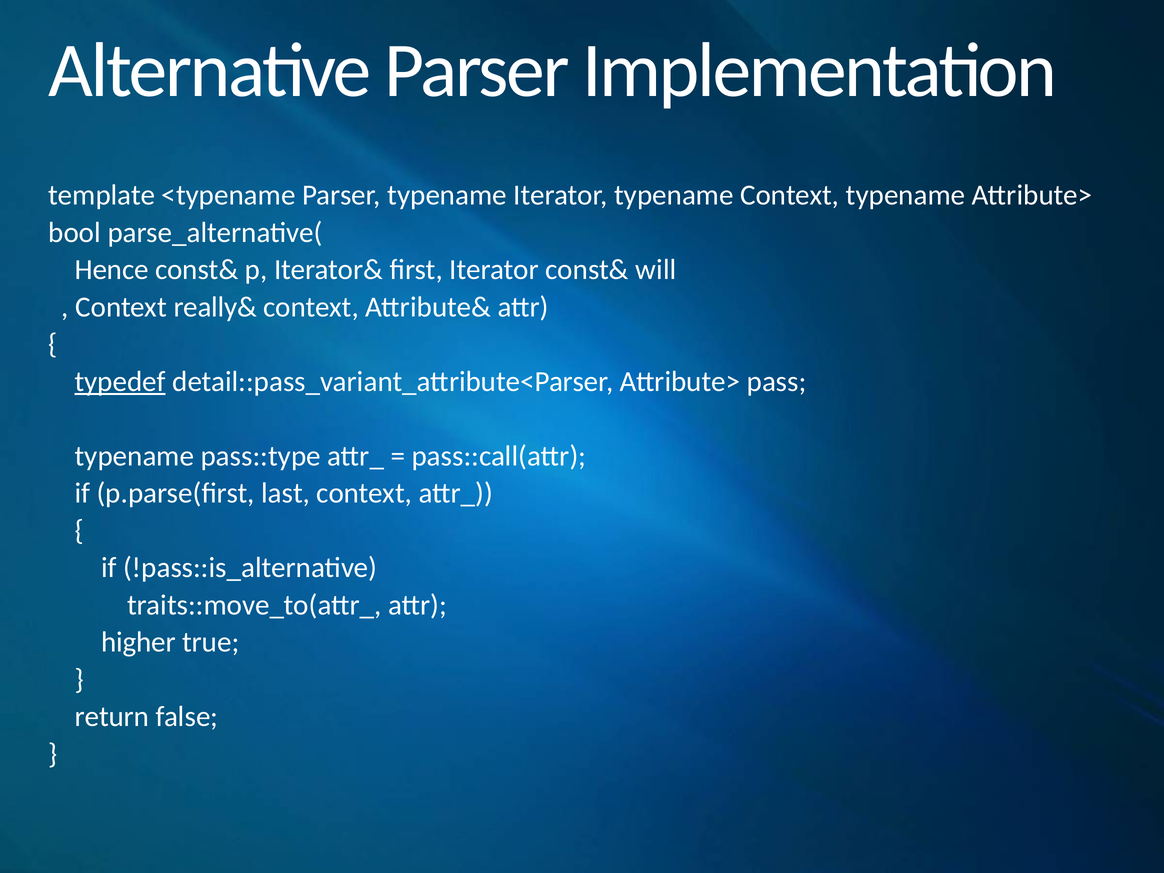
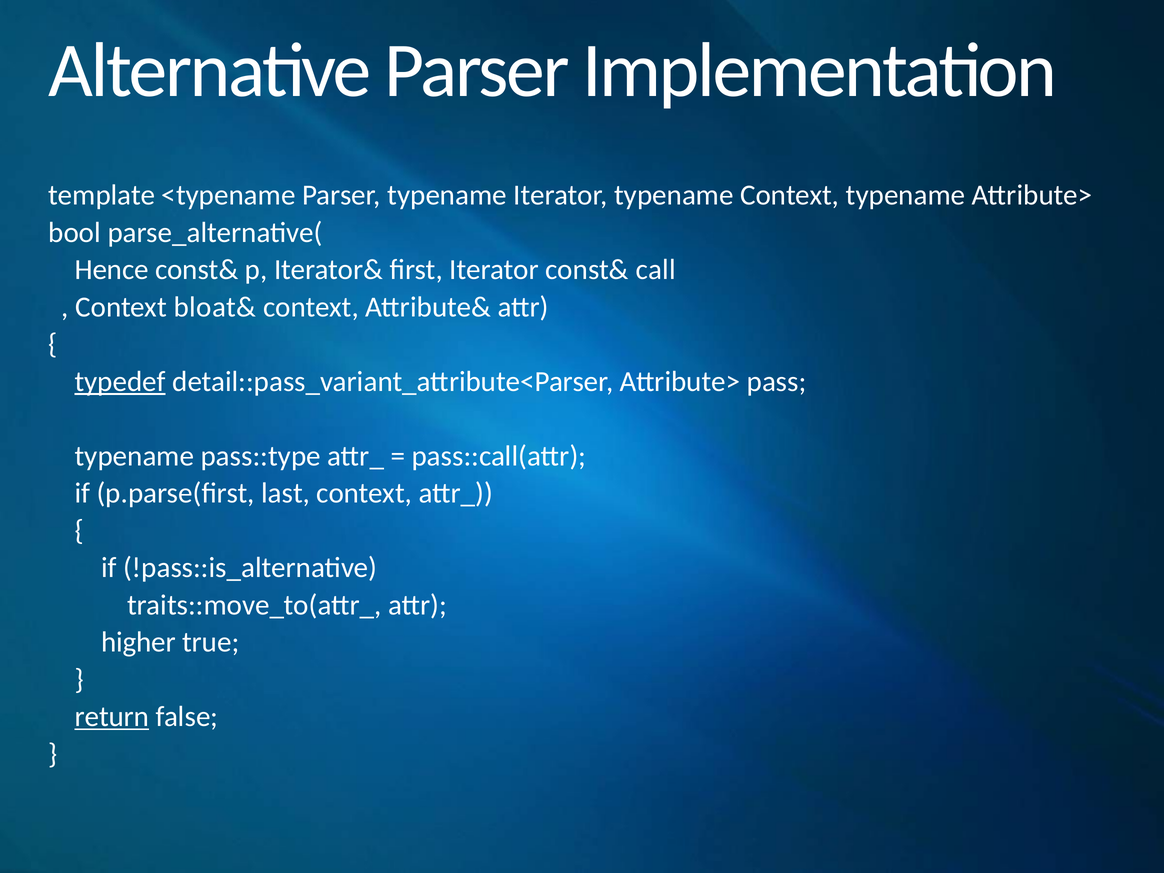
will: will -> call
really&: really& -> bloat&
return underline: none -> present
